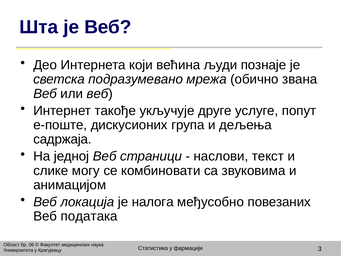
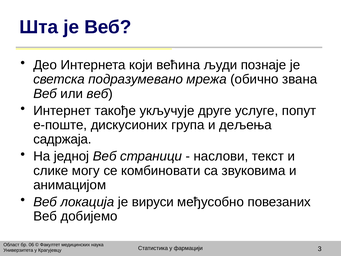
налога: налога -> вируси
података: података -> добијемо
